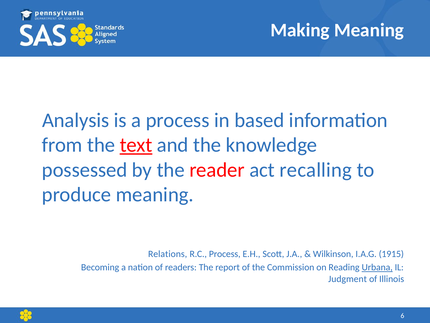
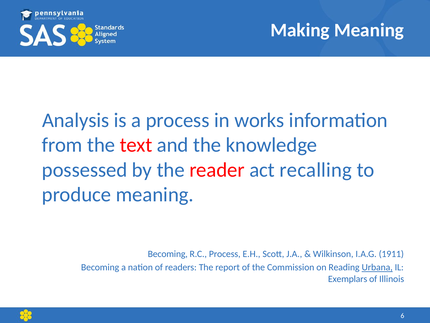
based: based -> works
text underline: present -> none
Relations at (168, 254): Relations -> Becoming
1915: 1915 -> 1911
Judgment: Judgment -> Exemplars
